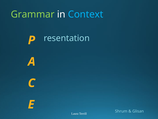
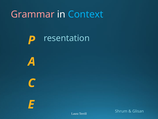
Grammar colour: light green -> pink
